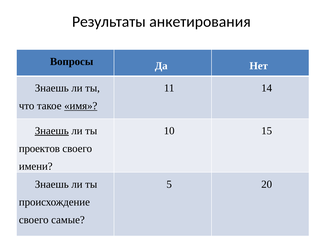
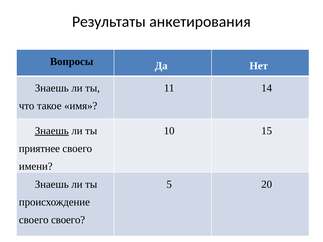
имя underline: present -> none
проектов: проектов -> приятнее
своего самые: самые -> своего
